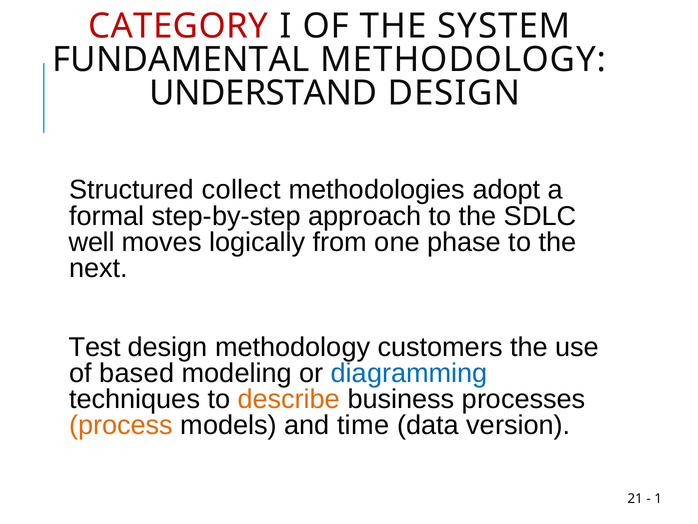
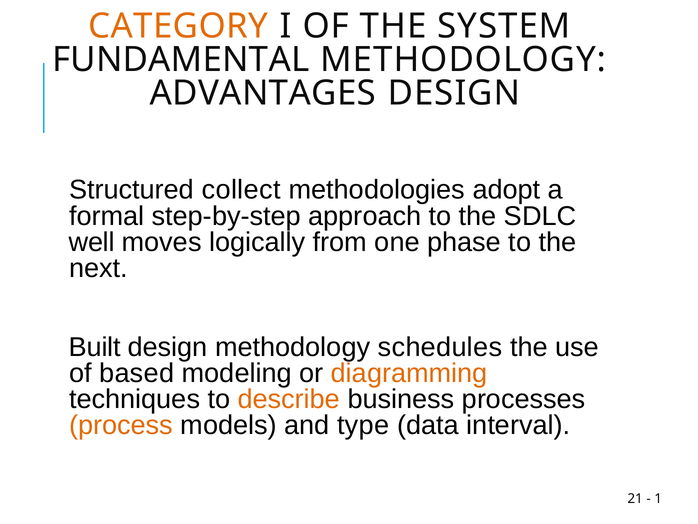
CATEGORY colour: red -> orange
UNDERSTAND: UNDERSTAND -> ADVANTAGES
Test: Test -> Built
customers: customers -> schedules
diagramming colour: blue -> orange
time: time -> type
version: version -> interval
